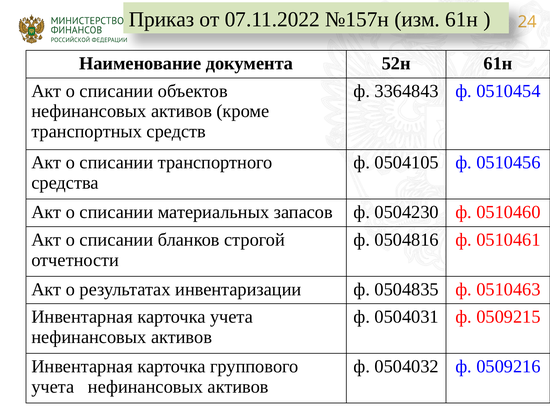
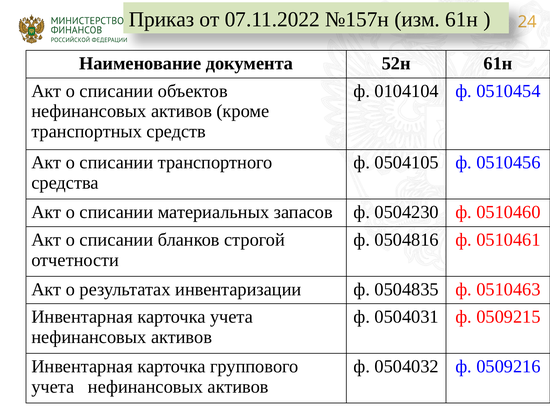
3364843: 3364843 -> 0104104
